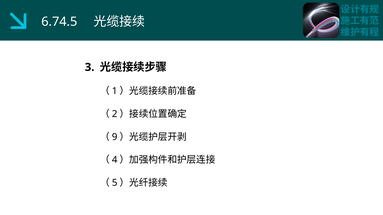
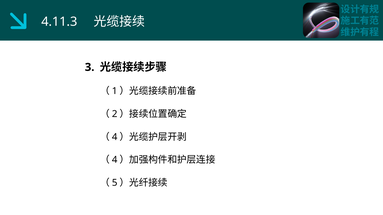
6.74.5: 6.74.5 -> 4.11.3
9 at (115, 137): 9 -> 4
